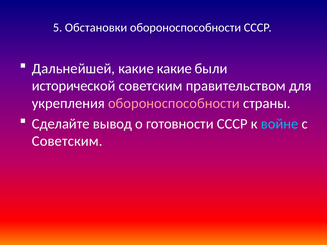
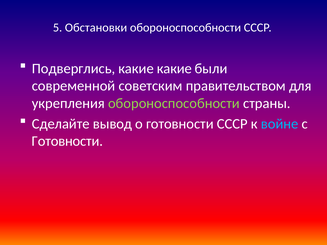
Дальнейшей: Дальнейшей -> Подверглись
исторической: исторической -> современной
обороноспособности at (174, 103) colour: pink -> light green
Советским at (67, 141): Советским -> Готовности
